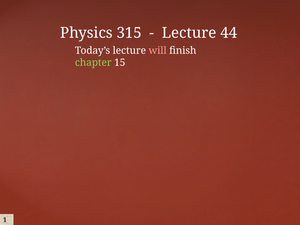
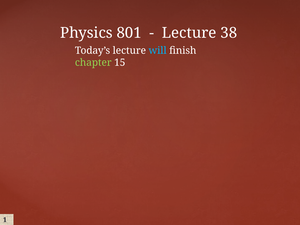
315: 315 -> 801
44: 44 -> 38
will colour: pink -> light blue
